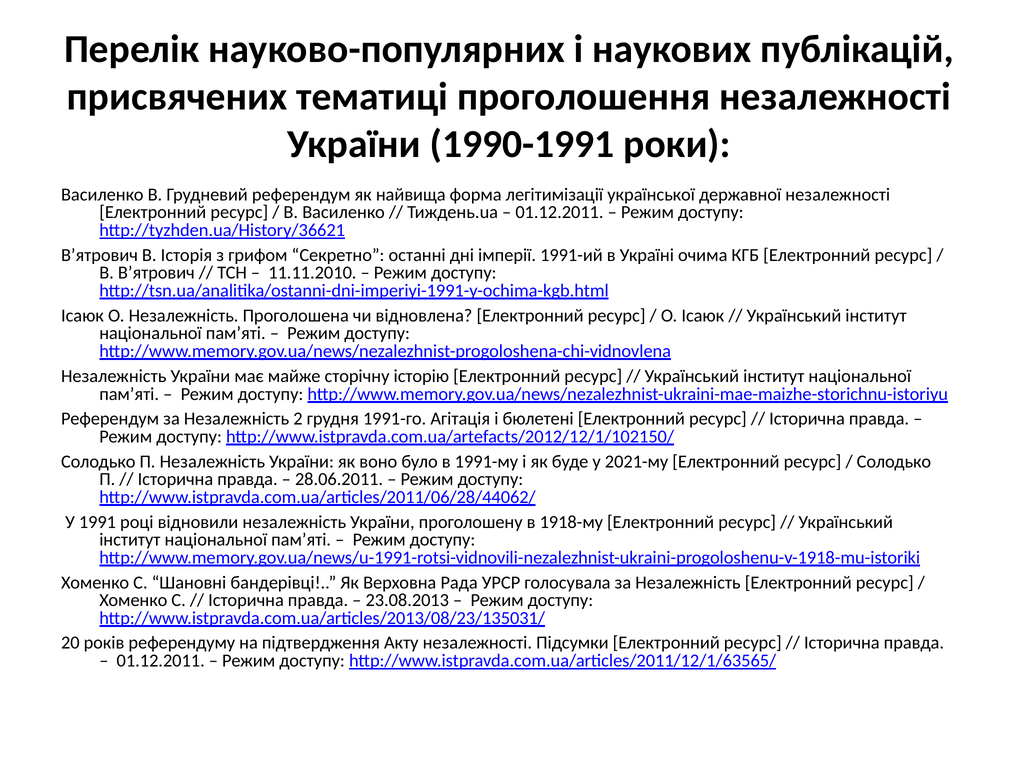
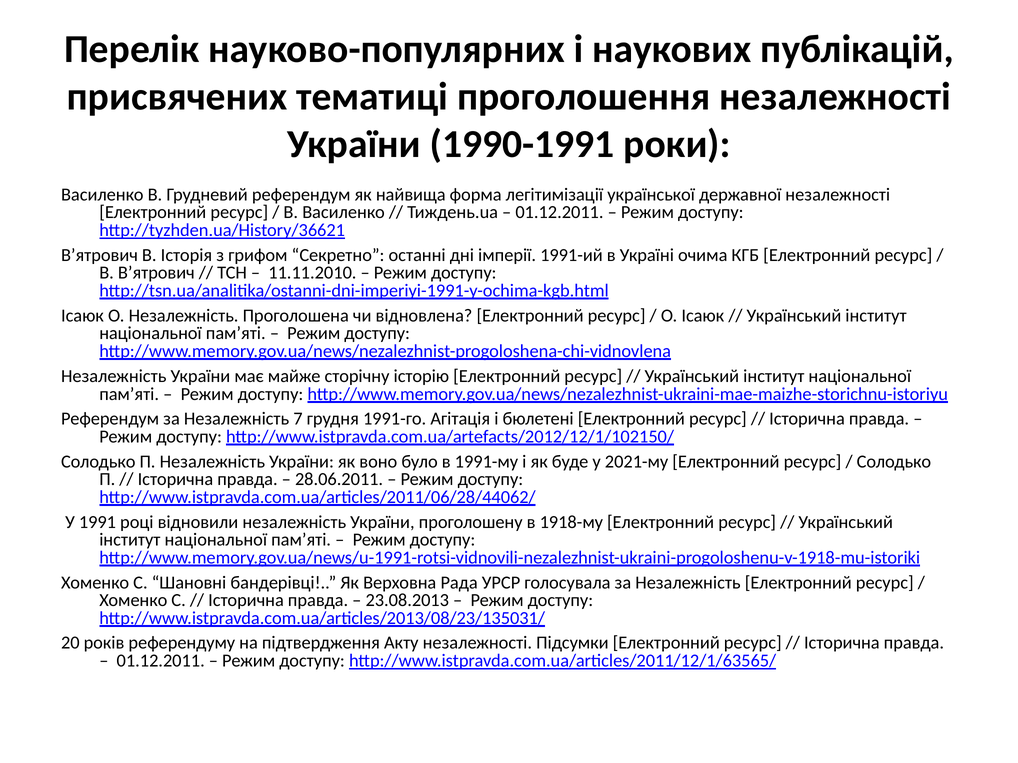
2: 2 -> 7
